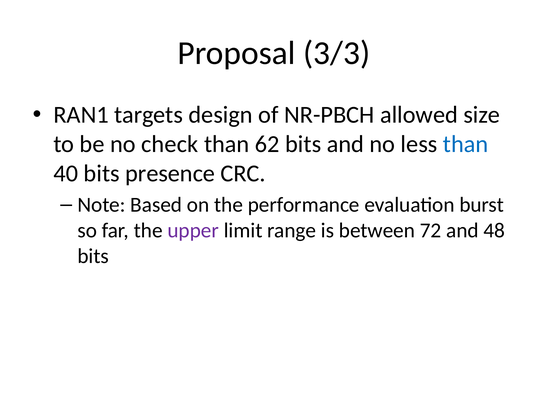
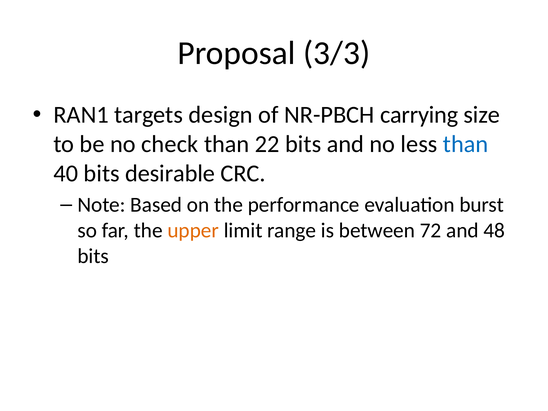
allowed: allowed -> carrying
62: 62 -> 22
presence: presence -> desirable
upper colour: purple -> orange
